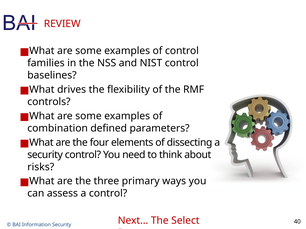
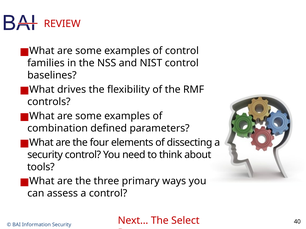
risks: risks -> tools
